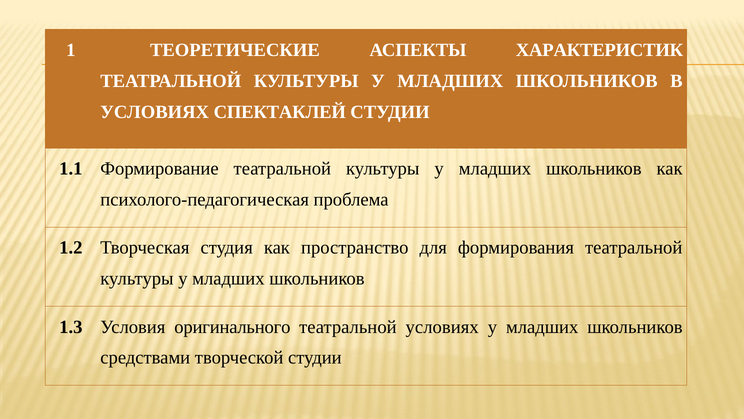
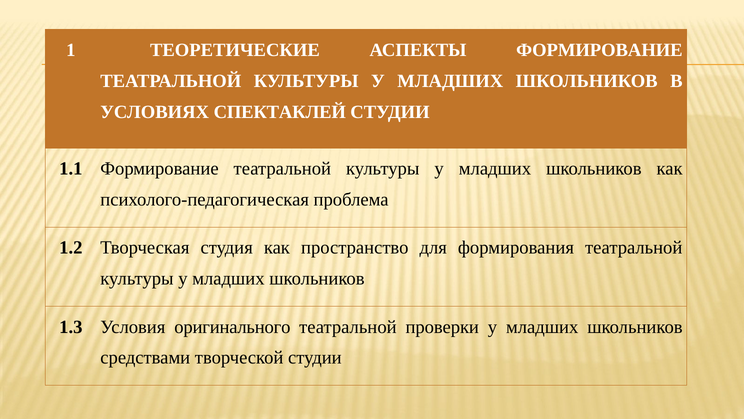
АСПЕКТЫ ХАРАКТЕРИСТИК: ХАРАКТЕРИСТИК -> ФОРМИРОВАНИЕ
театральной условиях: условиях -> проверки
